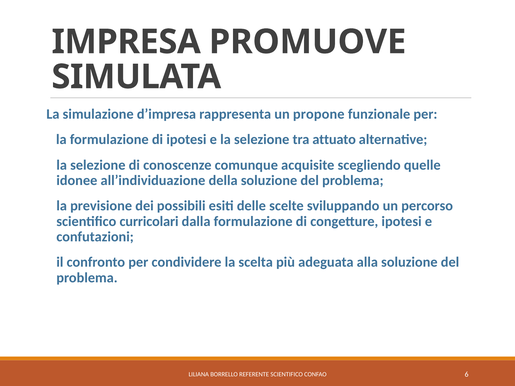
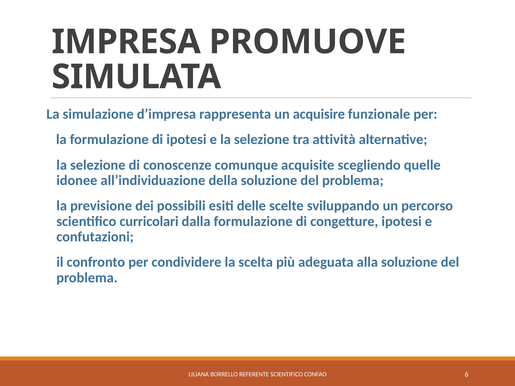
propone: propone -> acquisire
attuato: attuato -> attività
